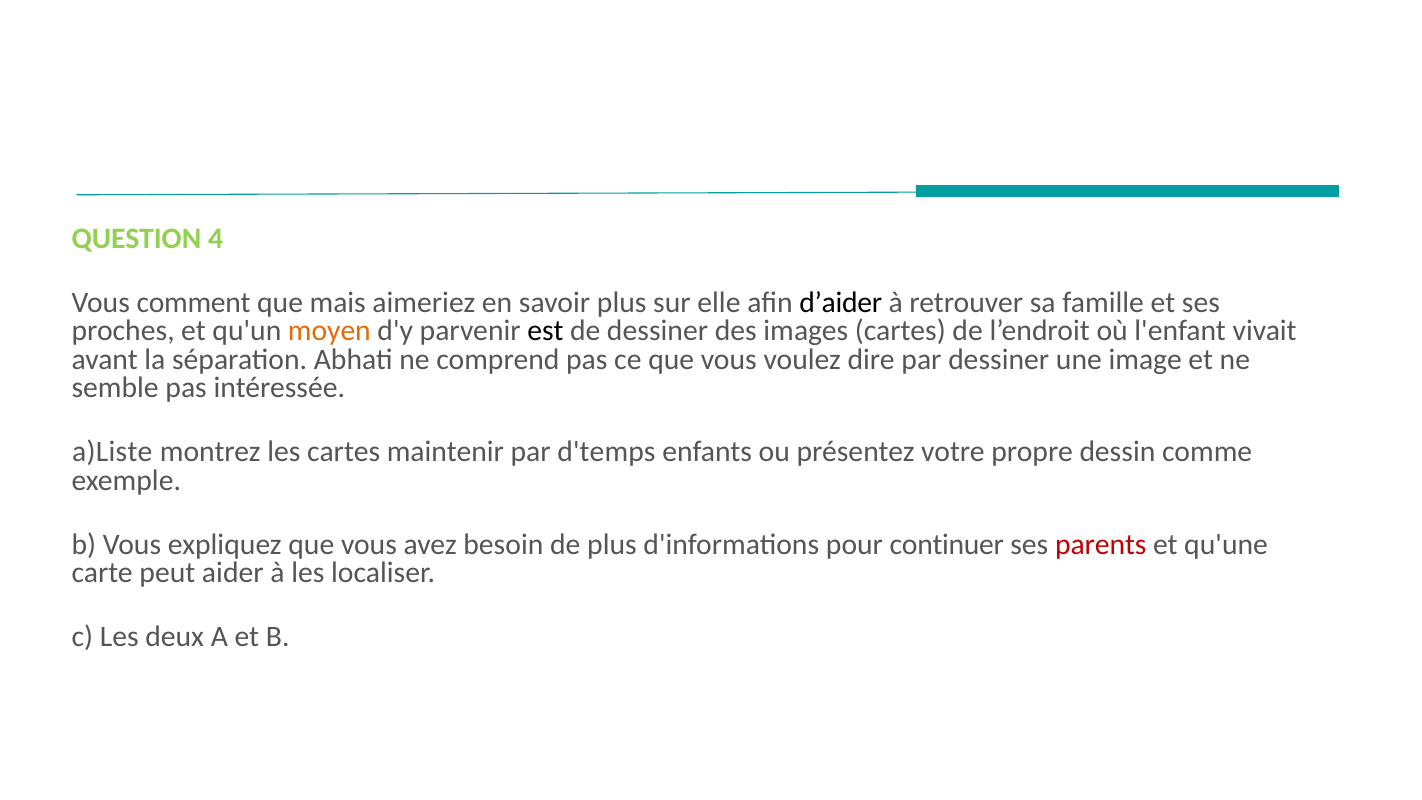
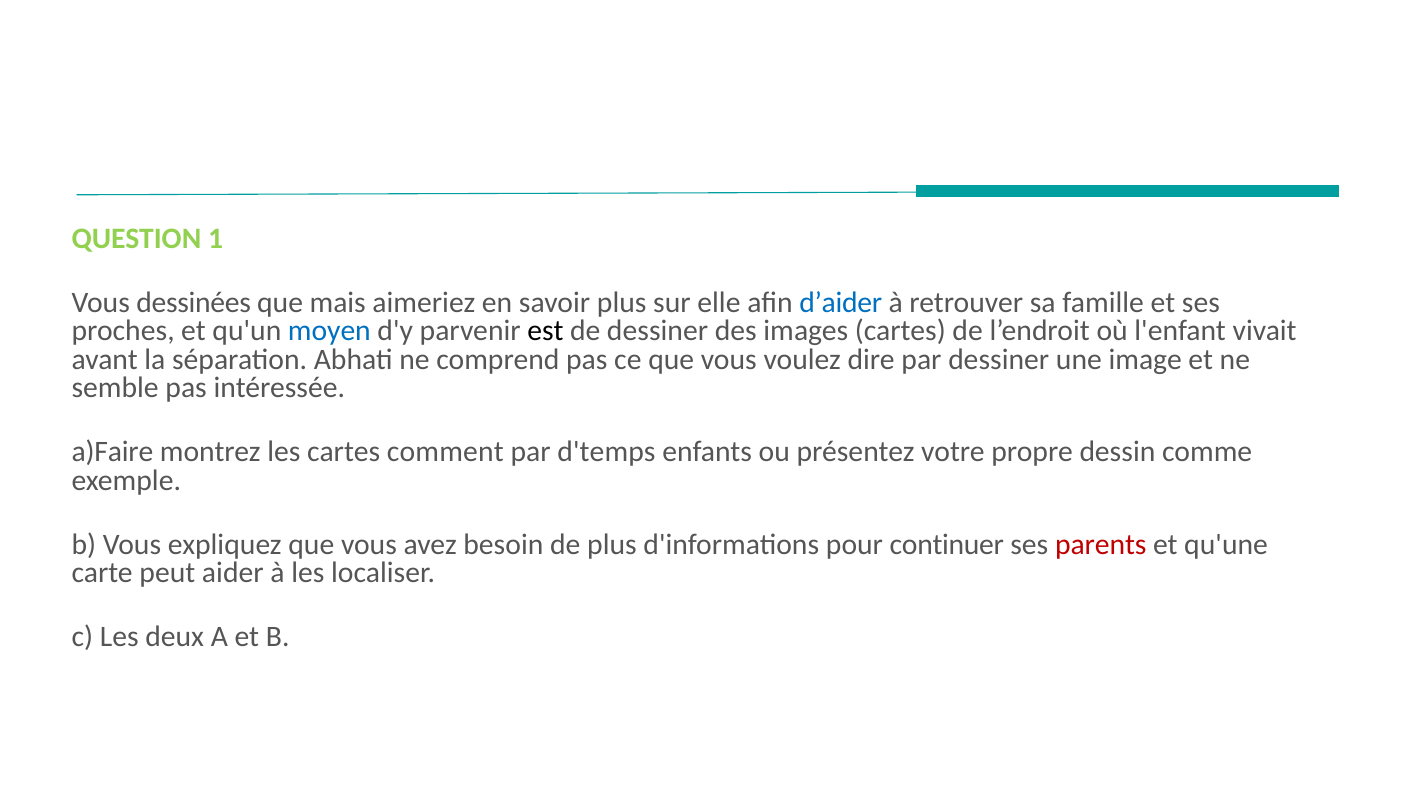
4: 4 -> 1
comment: comment -> dessinées
d’aider colour: black -> blue
moyen colour: orange -> blue
a)Liste: a)Liste -> a)Faire
maintenir: maintenir -> comment
